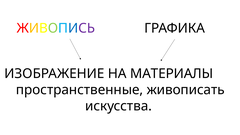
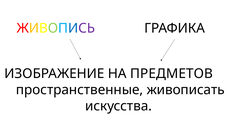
МАТЕРИАЛЫ: МАТЕРИАЛЫ -> ПРЕДМЕТОВ
